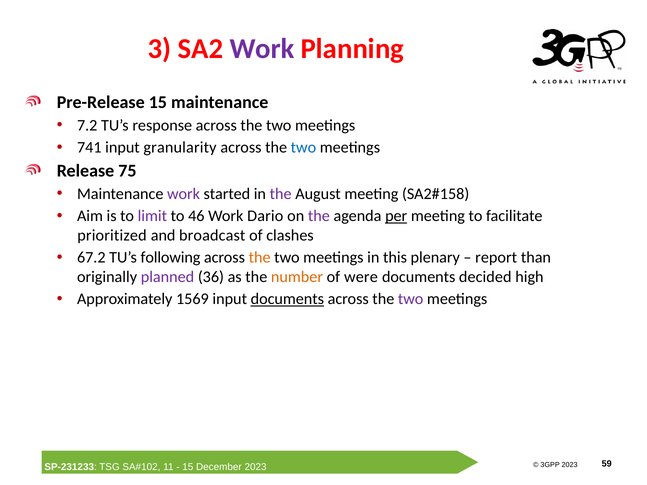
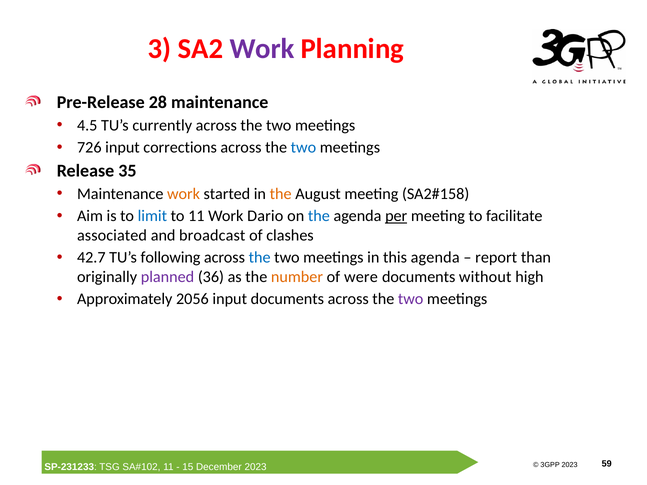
Pre-Release 15: 15 -> 28
7.2: 7.2 -> 4.5
response: response -> currently
741: 741 -> 726
granularity: granularity -> corrections
75: 75 -> 35
work at (184, 194) colour: purple -> orange
the at (281, 194) colour: purple -> orange
limit colour: purple -> blue
to 46: 46 -> 11
the at (319, 216) colour: purple -> blue
prioritized: prioritized -> associated
67.2: 67.2 -> 42.7
the at (260, 258) colour: orange -> blue
this plenary: plenary -> agenda
decided: decided -> without
1569: 1569 -> 2056
documents at (287, 299) underline: present -> none
